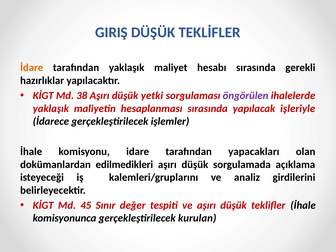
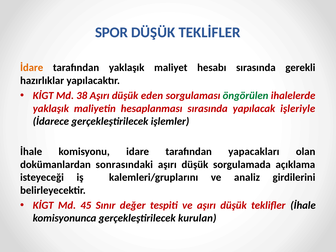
GIRIŞ: GIRIŞ -> SPOR
yetki: yetki -> eden
öngörülen colour: purple -> green
edilmedikleri: edilmedikleri -> sonrasındaki
